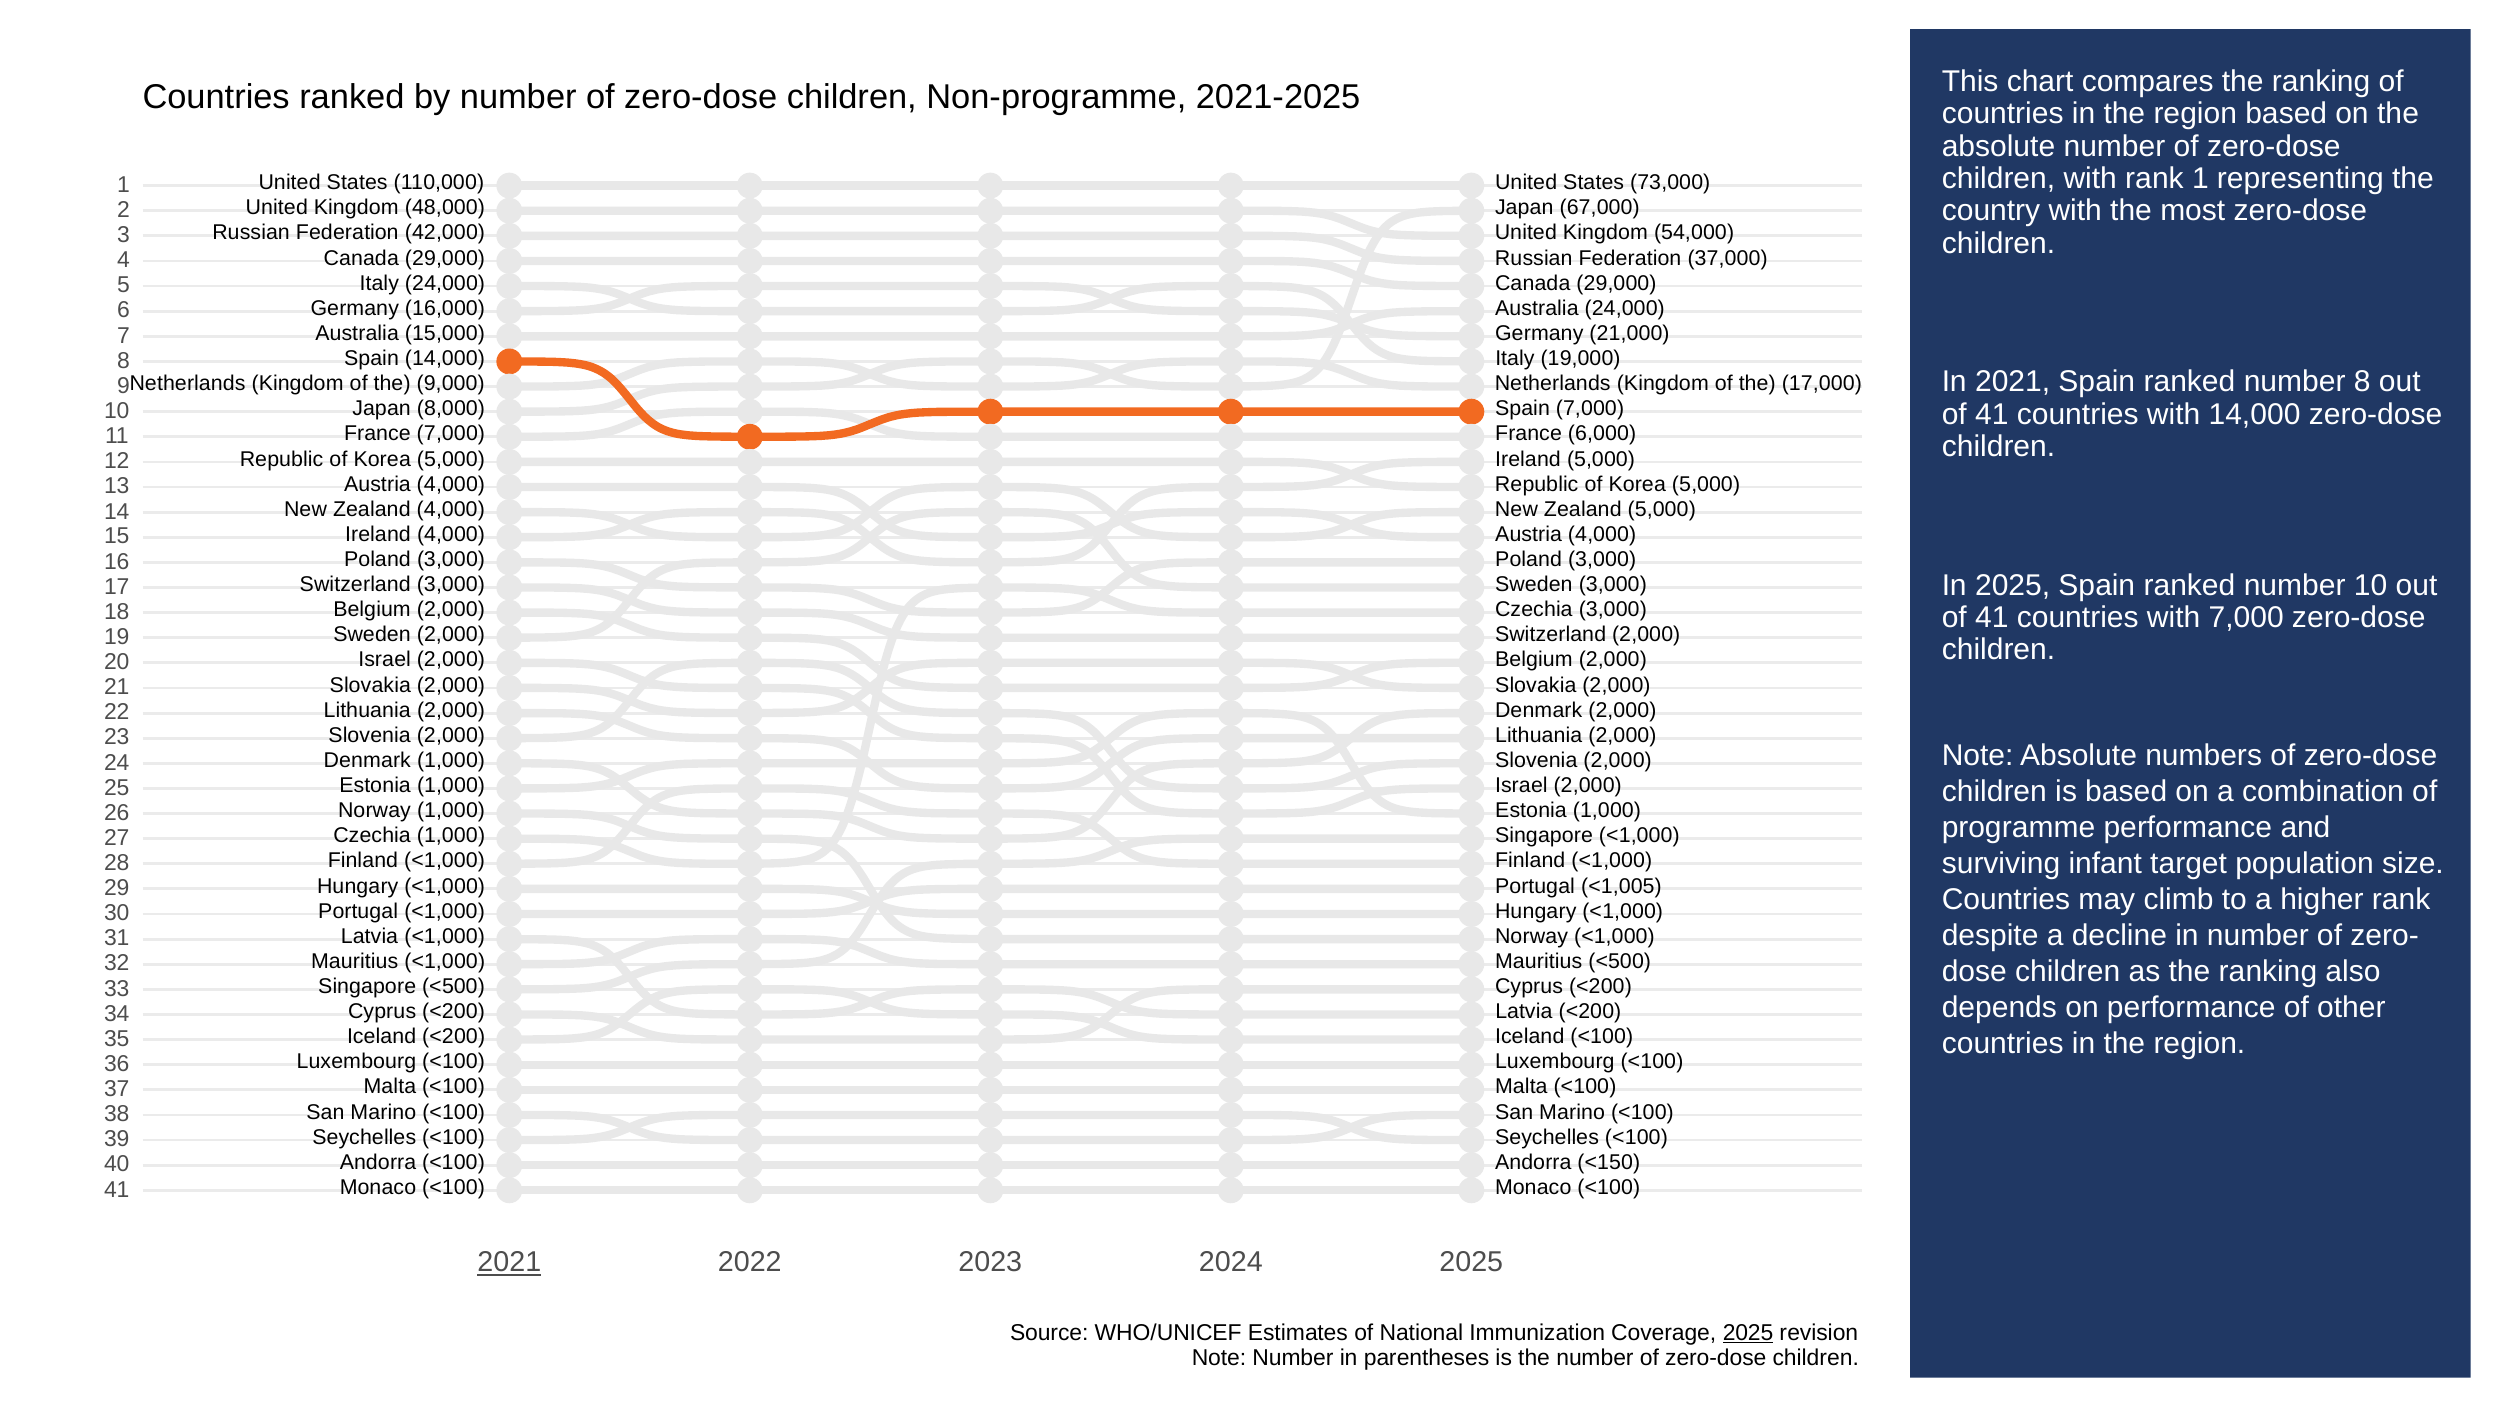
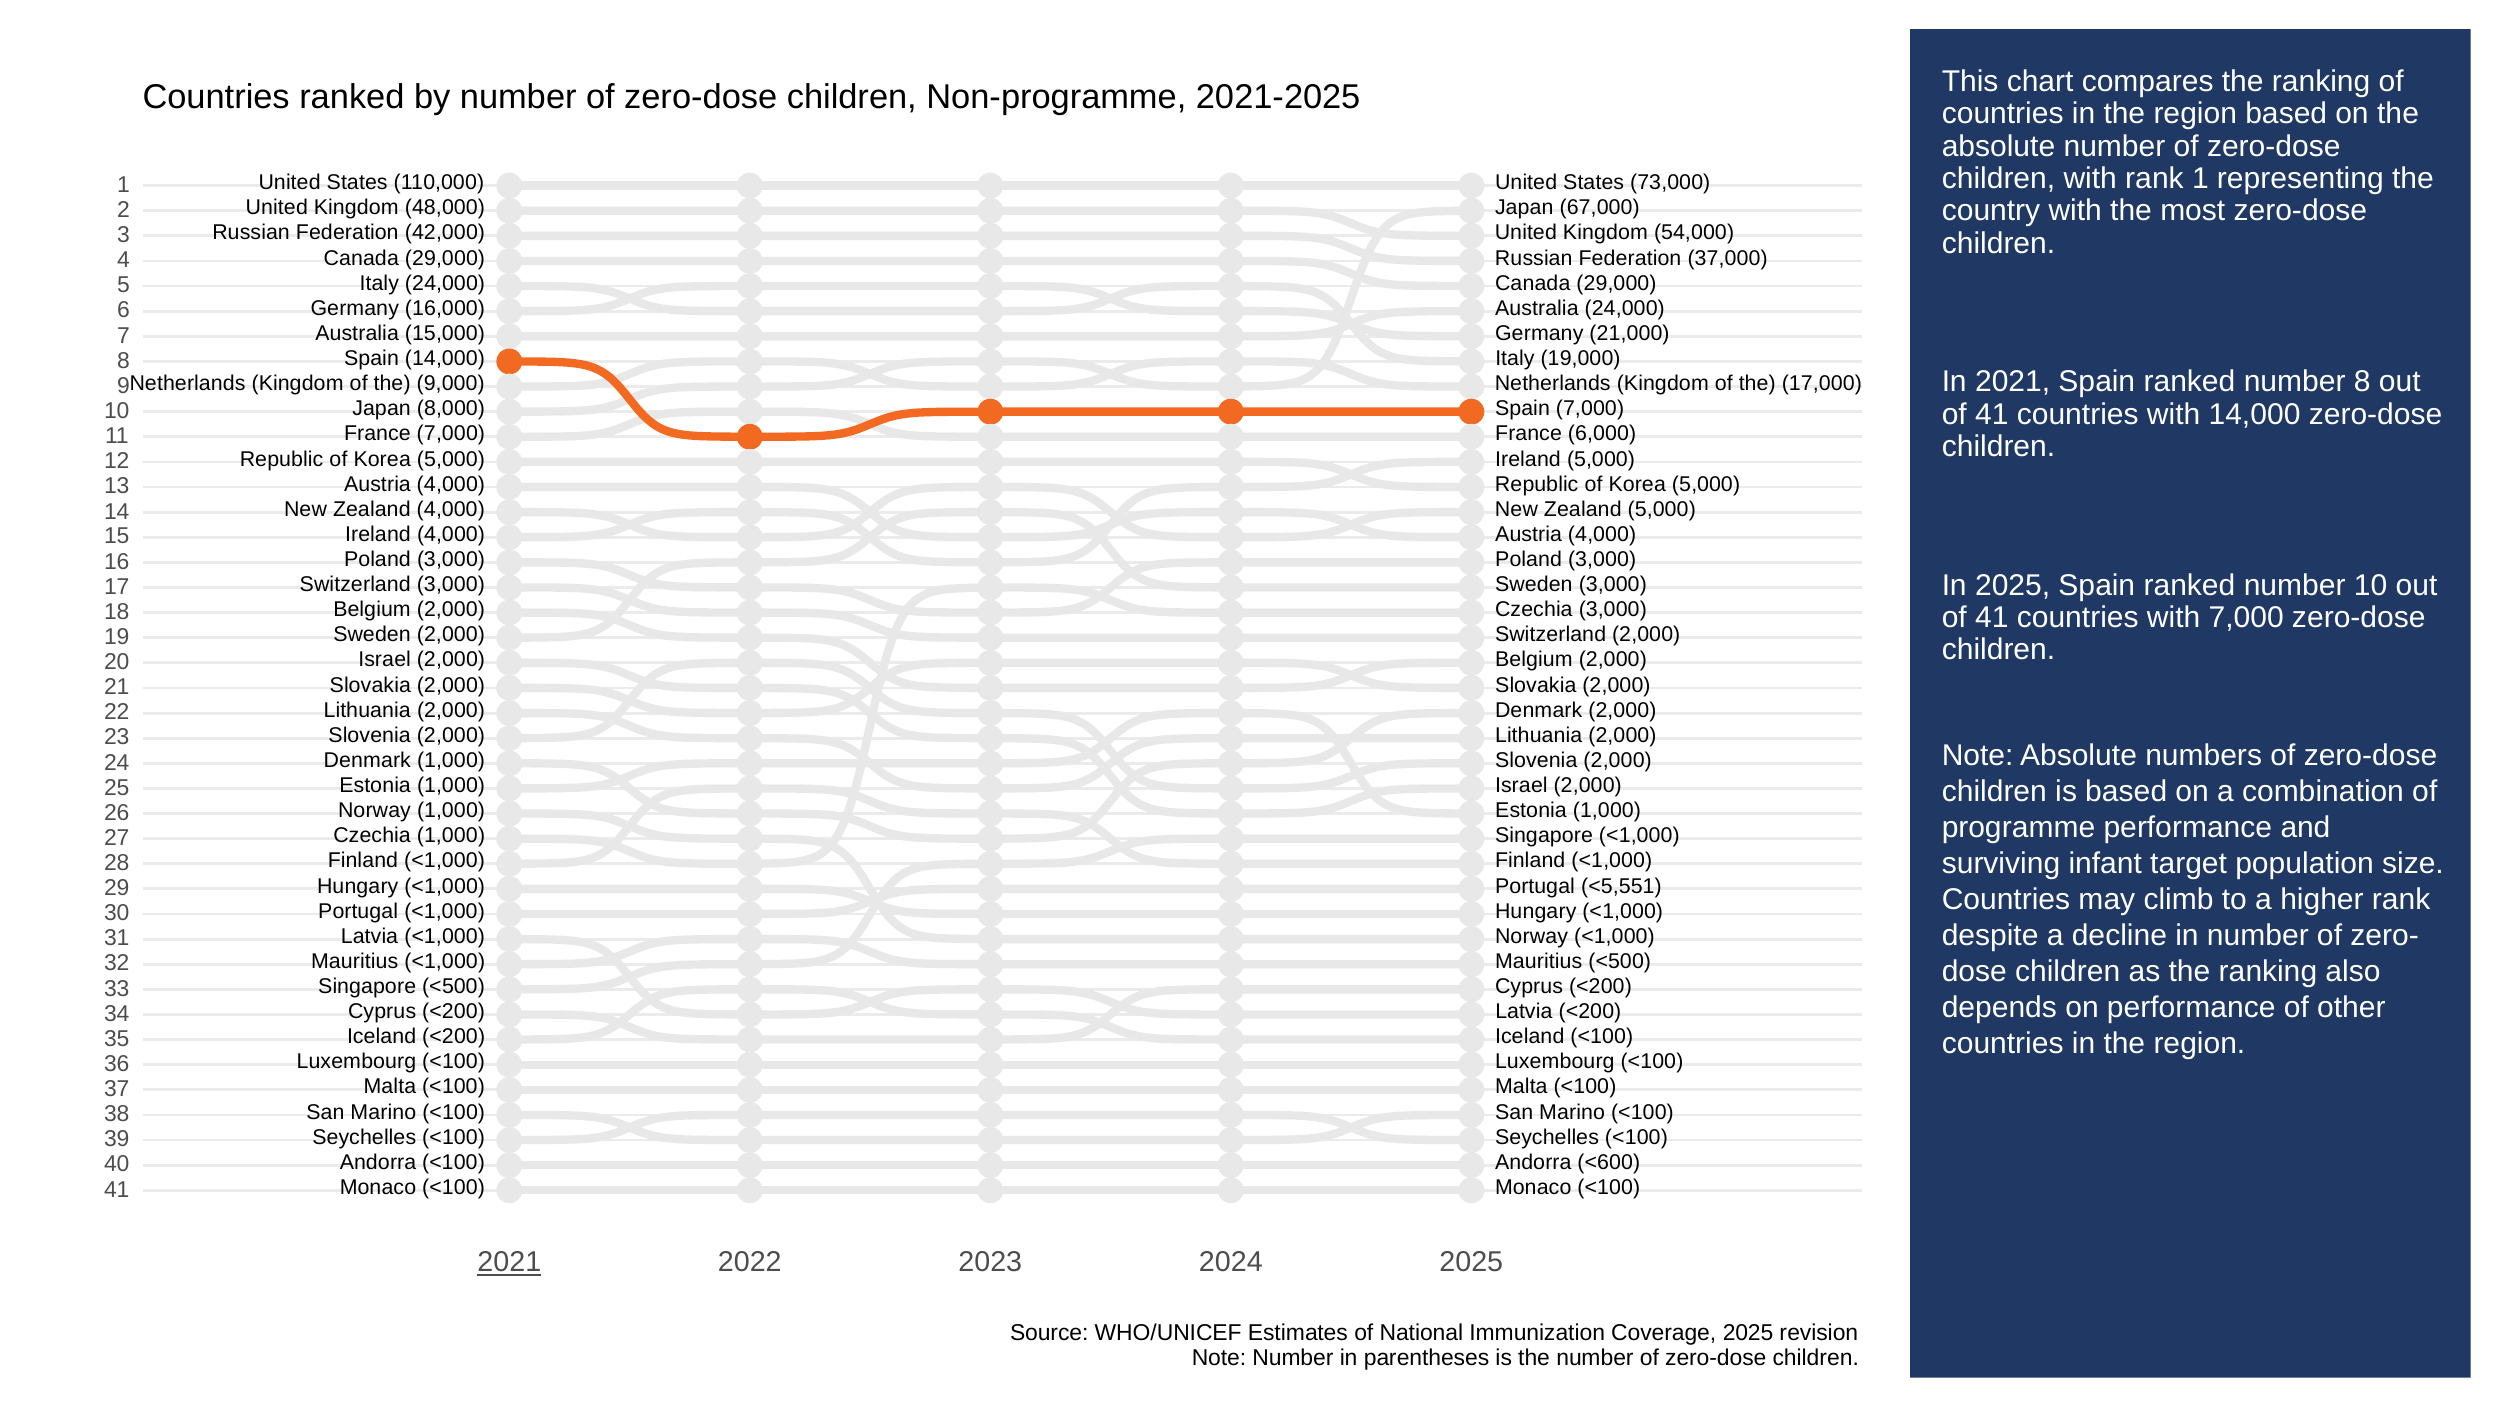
<1,005: <1,005 -> <5,551
<150: <150 -> <600
2025 at (1748, 1333) underline: present -> none
